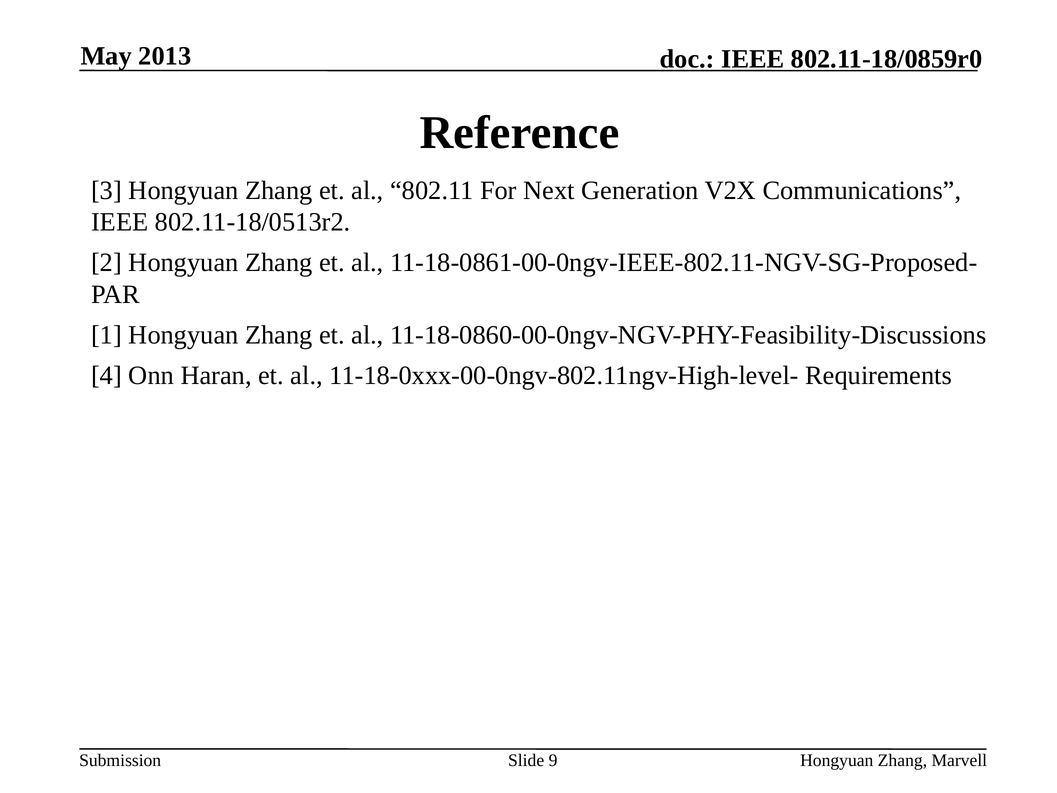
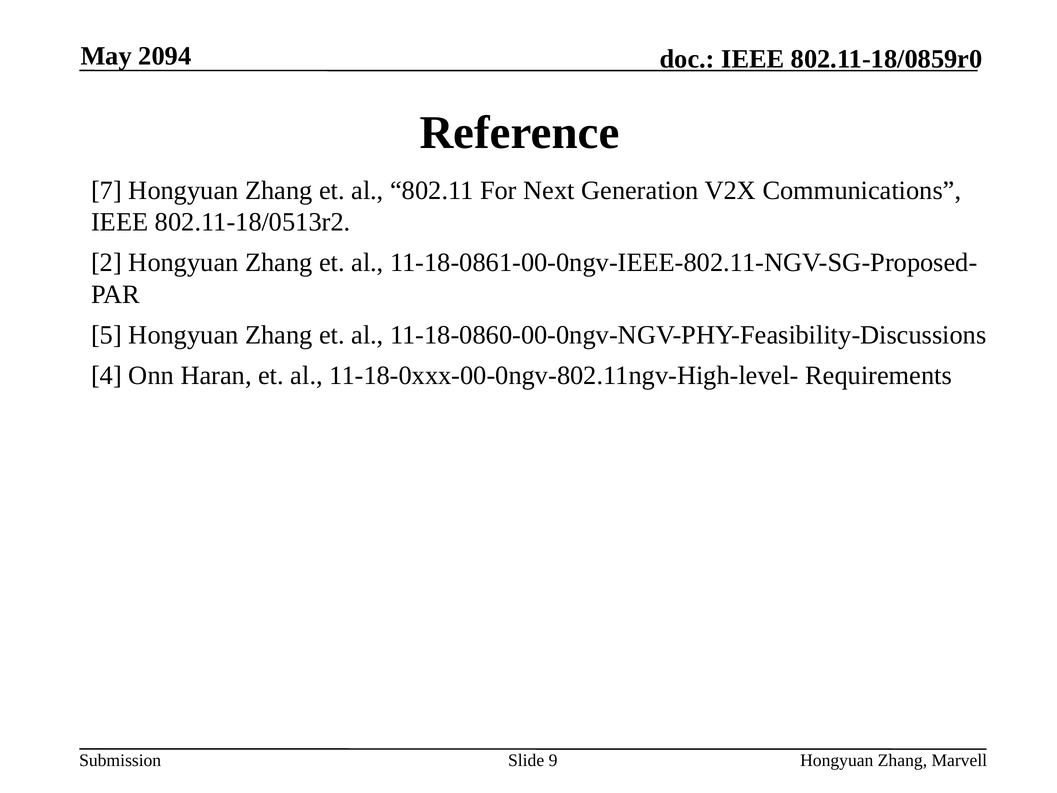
2013: 2013 -> 2094
3: 3 -> 7
1: 1 -> 5
